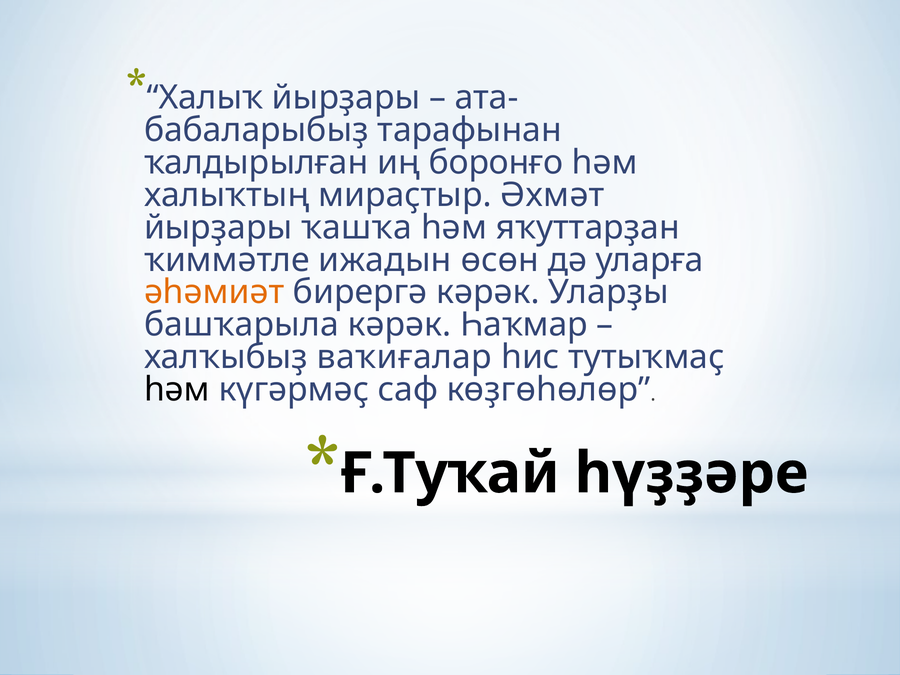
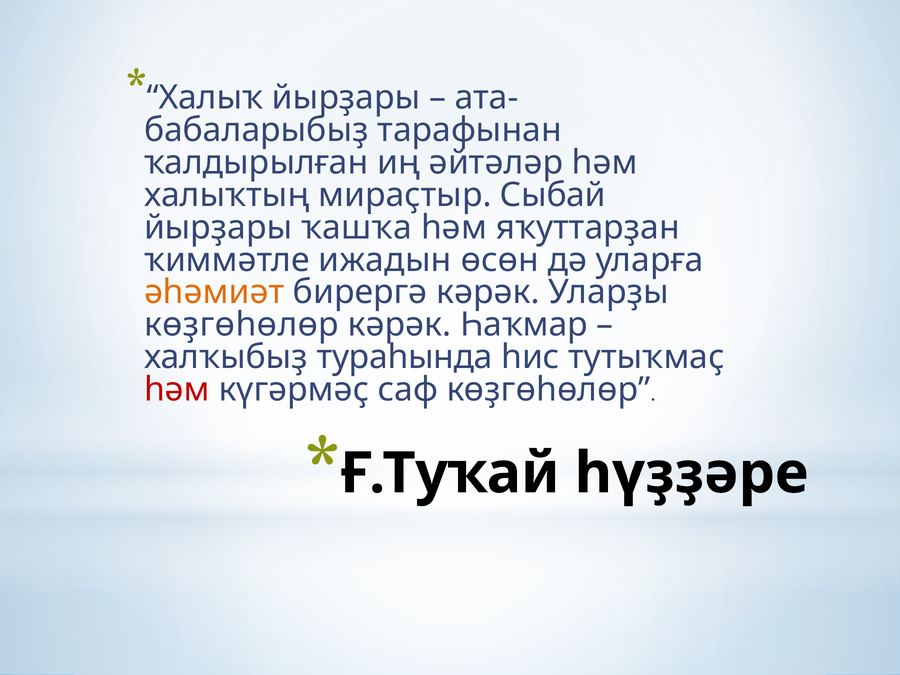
боронғо: боронғо -> әйтәләр
Әхмәт: Әхмәт -> Сыбай
башҡарыла at (242, 325): башҡарыла -> көҙгөһөлөр
ваҡиғалар: ваҡиғалар -> тураһында
һәм at (177, 390) colour: black -> red
